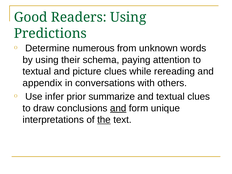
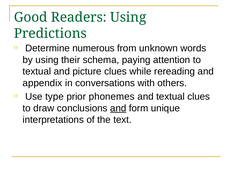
infer: infer -> type
summarize: summarize -> phonemes
the underline: present -> none
